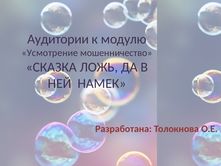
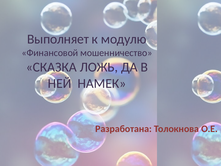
Аудитории: Аудитории -> Выполняет
Усмотрение: Усмотрение -> Финансовой
